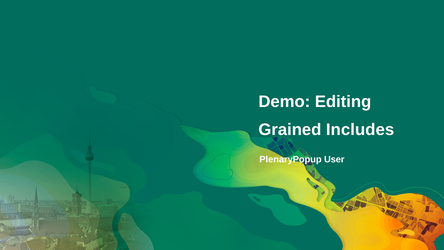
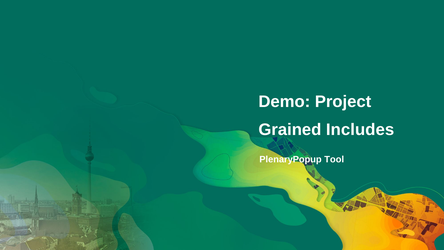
Editing: Editing -> Project
User: User -> Tool
